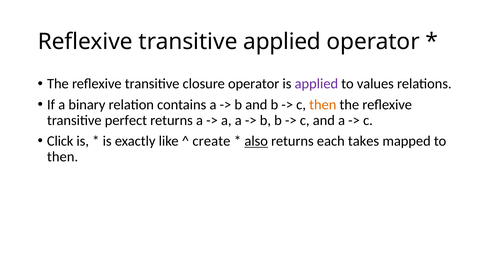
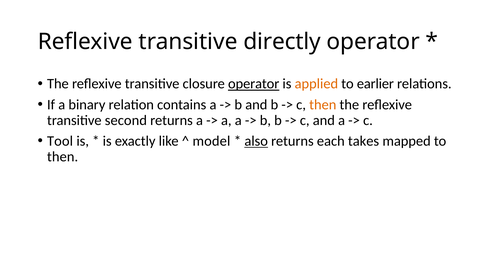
transitive applied: applied -> directly
operator at (254, 84) underline: none -> present
applied at (316, 84) colour: purple -> orange
values: values -> earlier
perfect: perfect -> second
Click: Click -> Tool
create: create -> model
